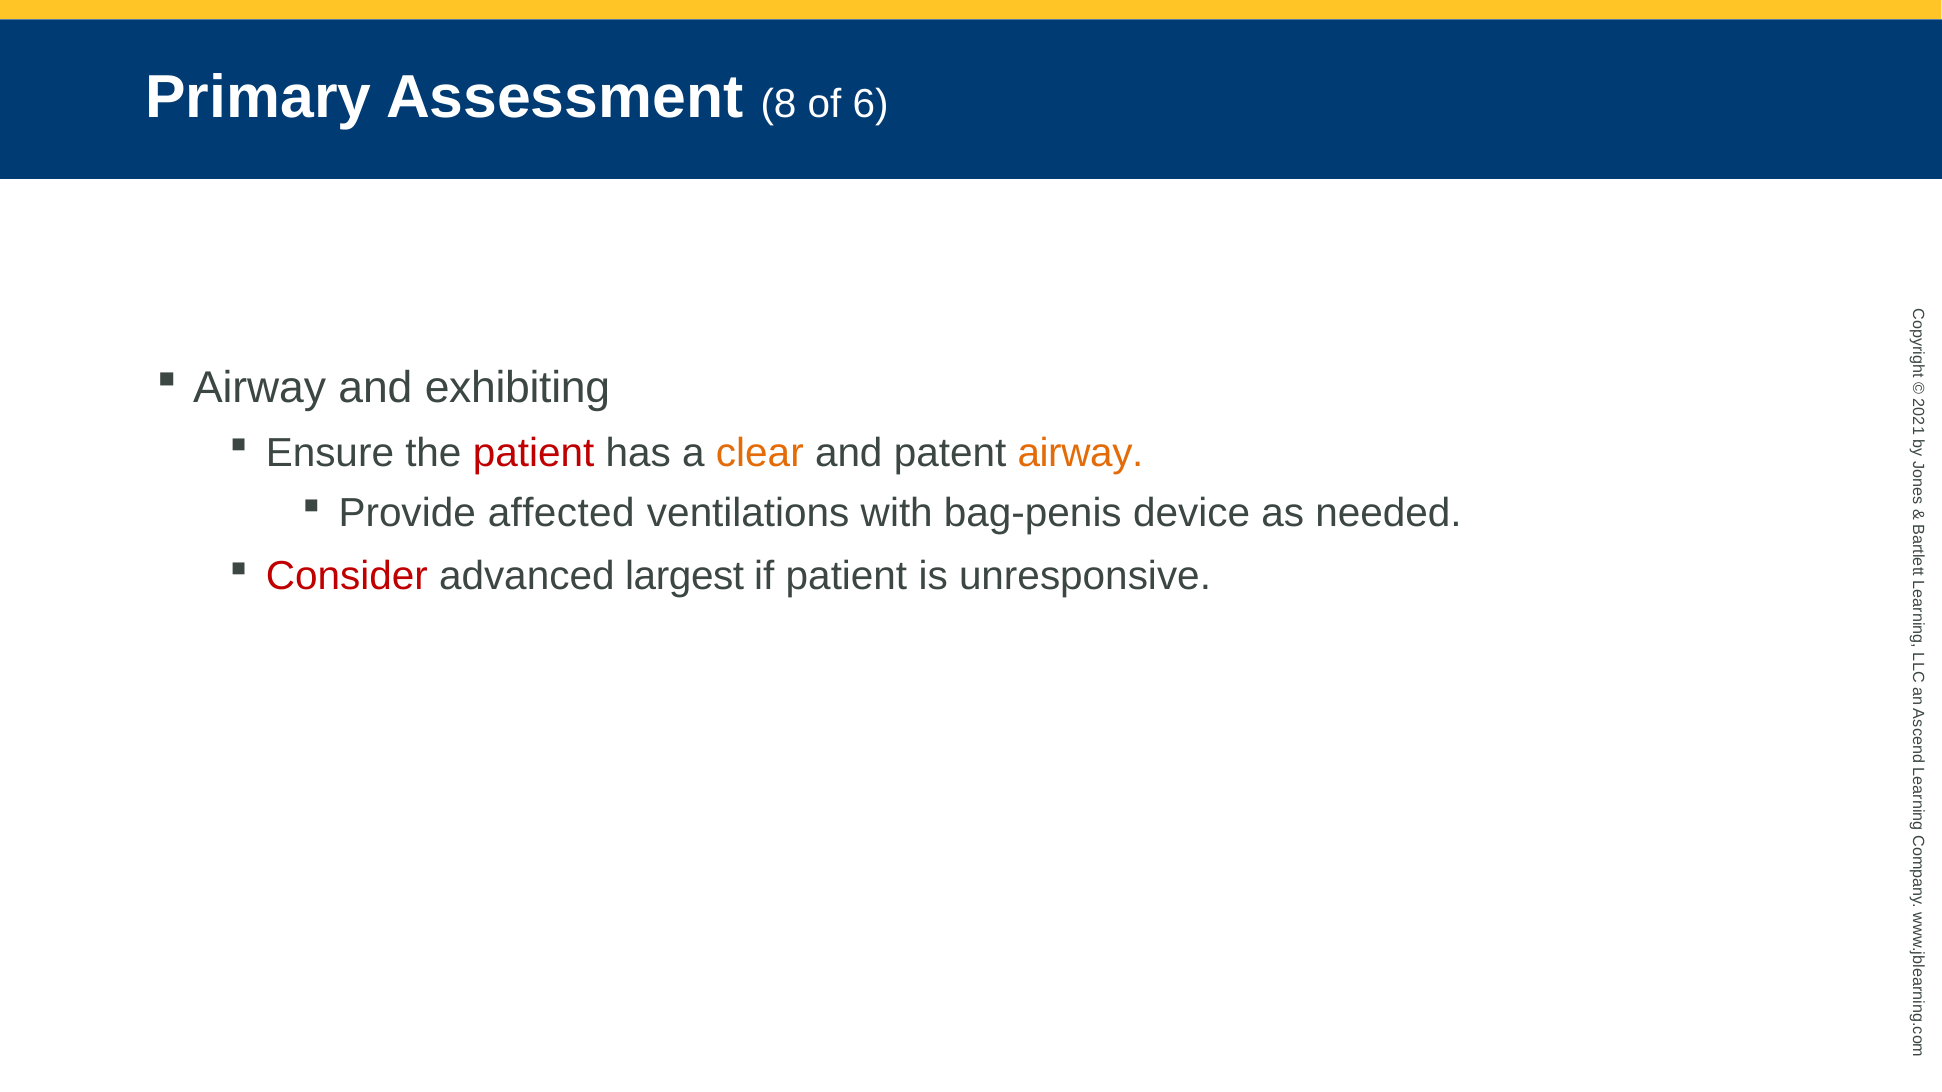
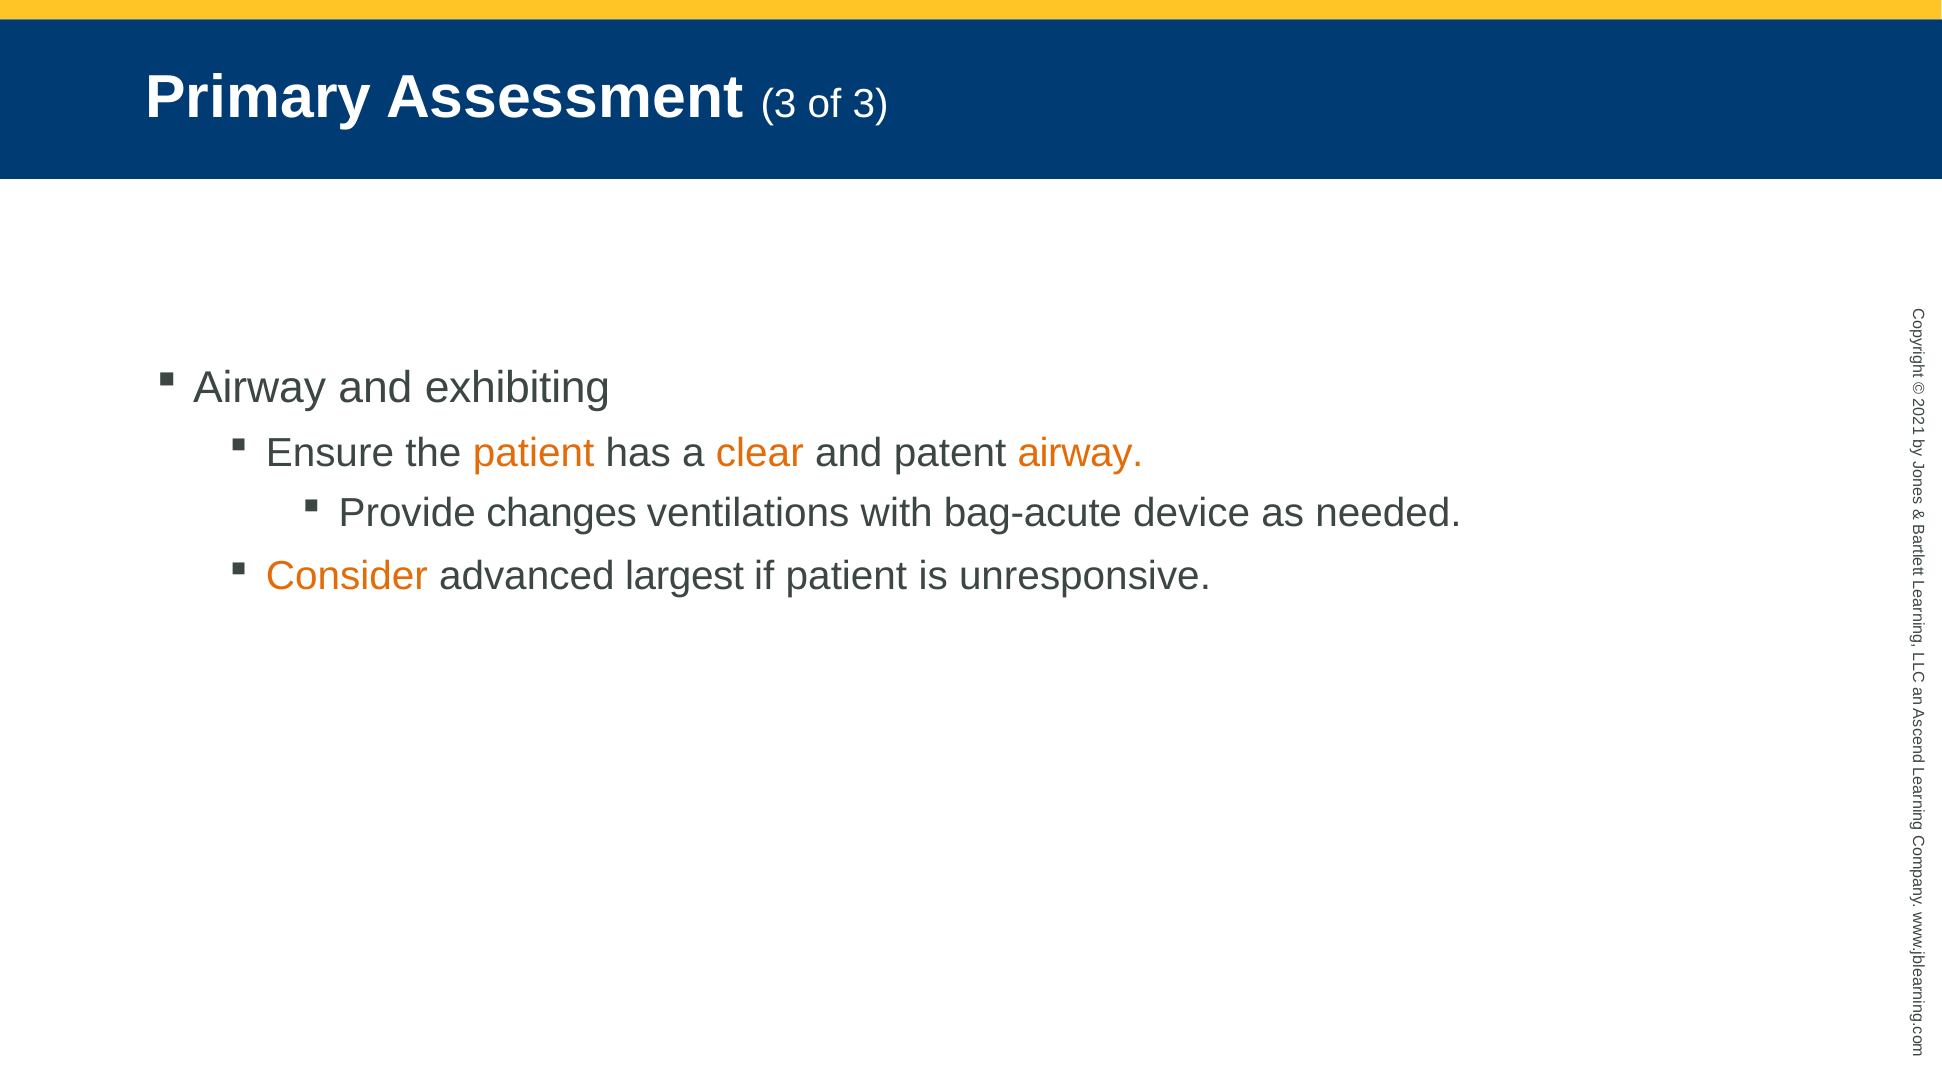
Assessment 8: 8 -> 3
of 6: 6 -> 3
patient at (534, 453) colour: red -> orange
affected: affected -> changes
bag-penis: bag-penis -> bag-acute
Consider colour: red -> orange
